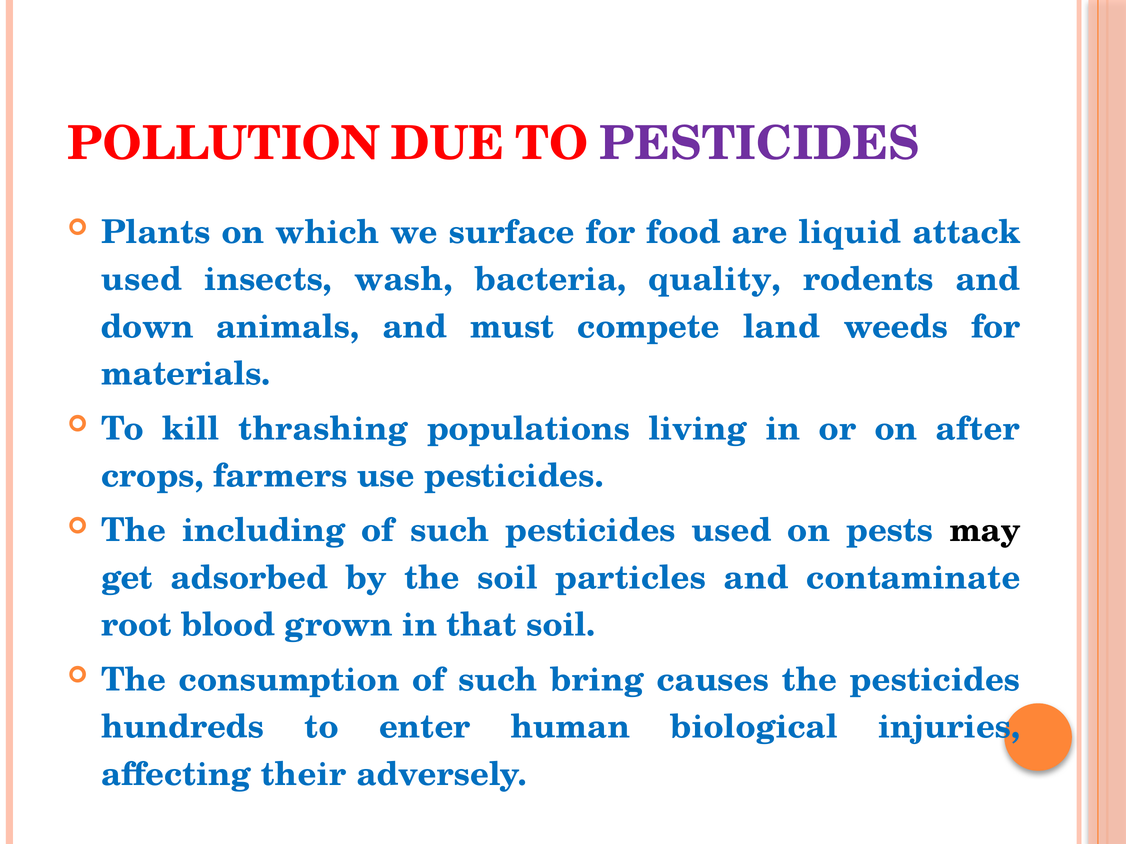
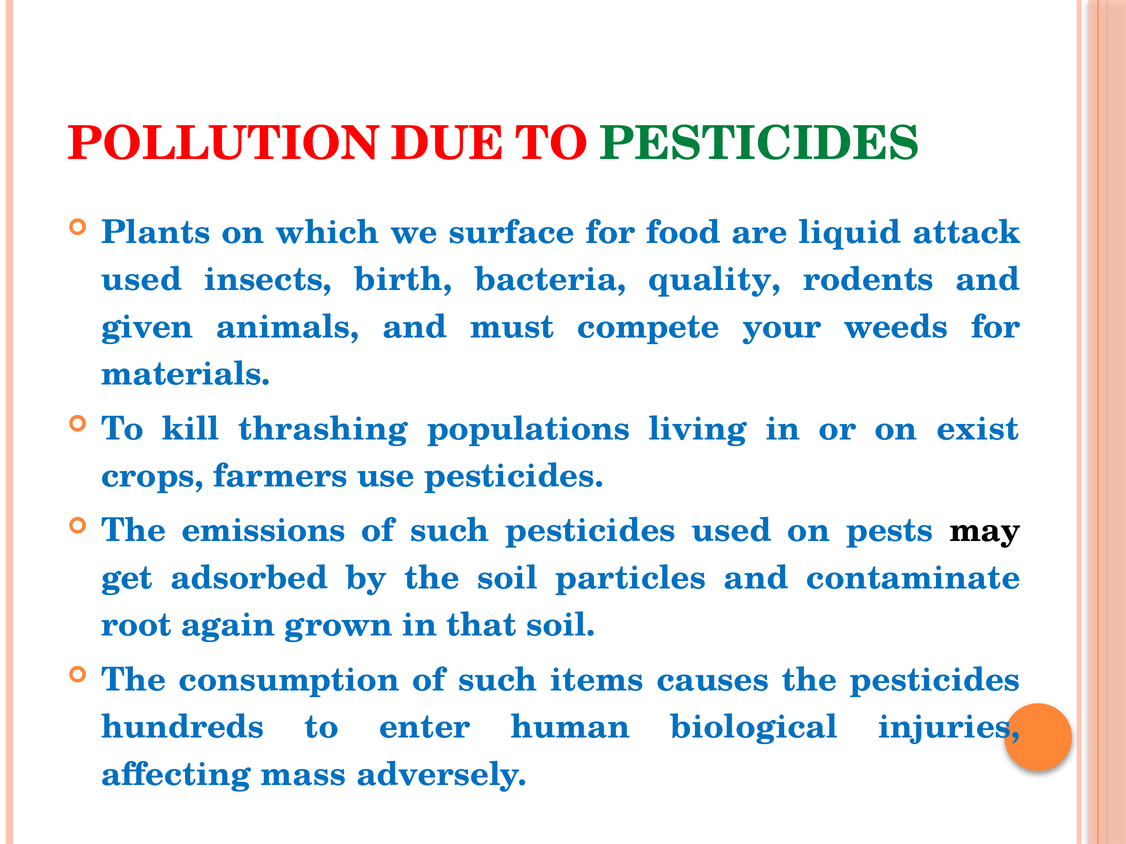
PESTICIDES at (759, 144) colour: purple -> green
wash: wash -> birth
down: down -> given
land: land -> your
after: after -> exist
including: including -> emissions
blood: blood -> again
bring: bring -> items
their: their -> mass
